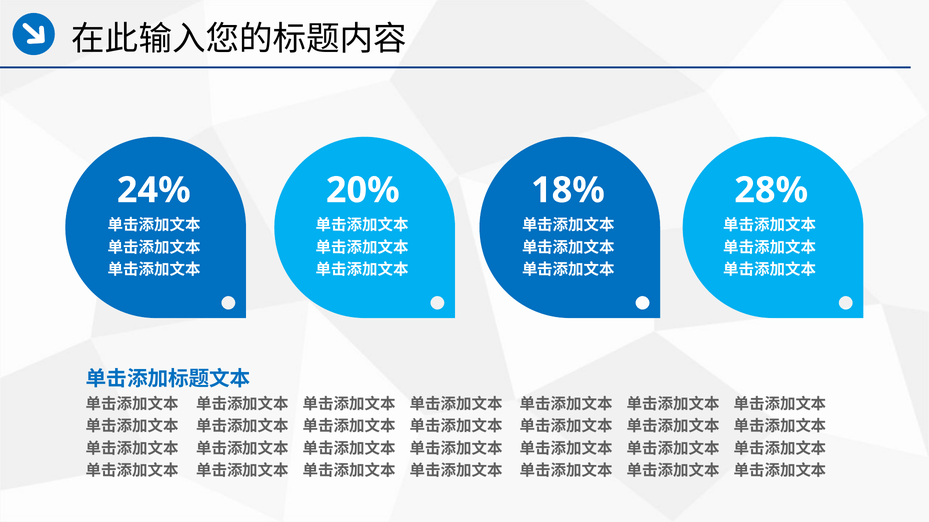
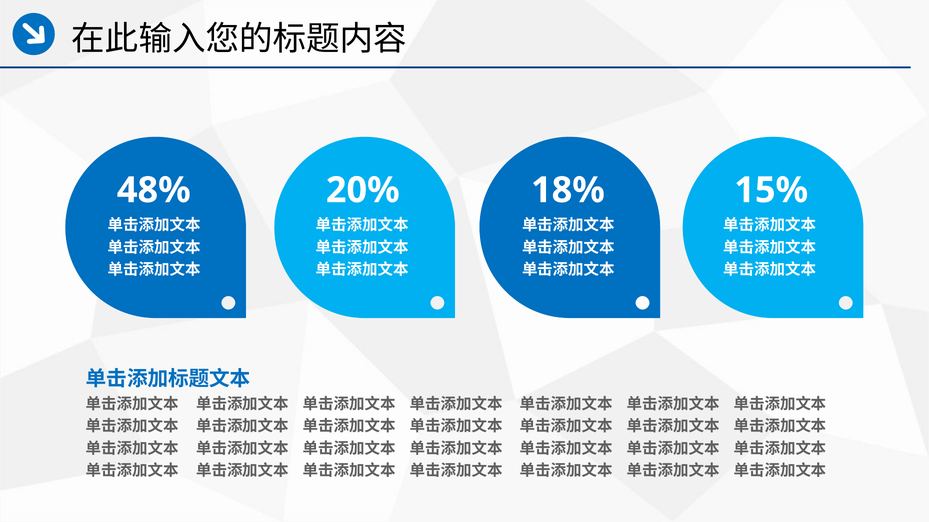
24%: 24% -> 48%
28%: 28% -> 15%
